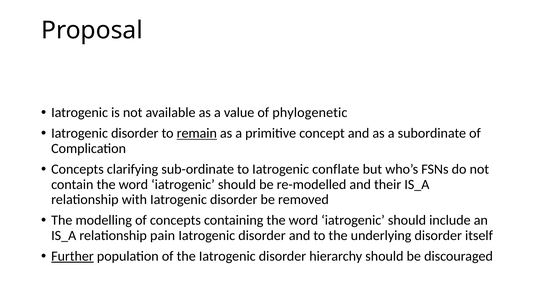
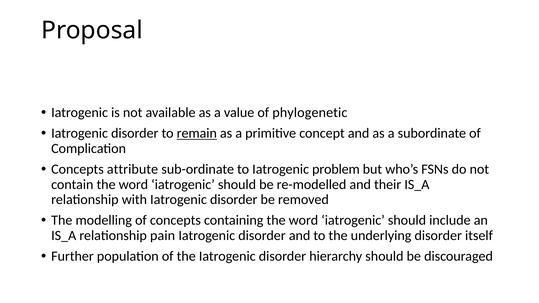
clarifying: clarifying -> attribute
conflate: conflate -> problem
Further underline: present -> none
